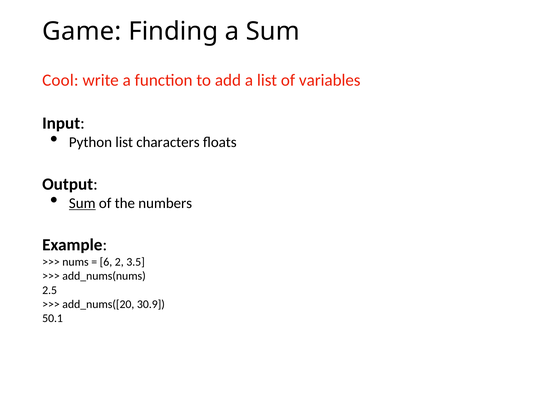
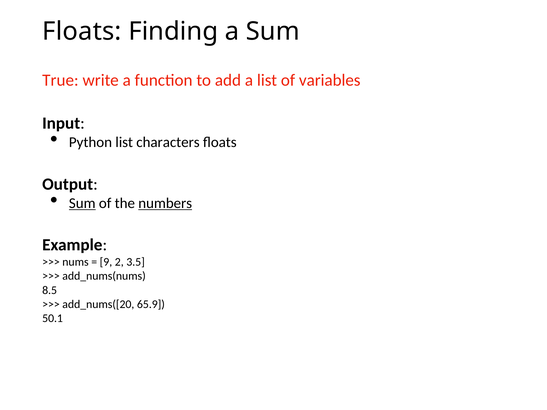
Game at (82, 31): Game -> Floats
Cool: Cool -> True
numbers underline: none -> present
6: 6 -> 9
2.5: 2.5 -> 8.5
30.9: 30.9 -> 65.9
